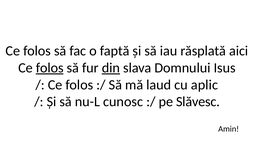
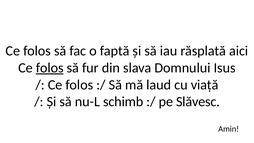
din underline: present -> none
aplic: aplic -> viață
cunosc: cunosc -> schimb
